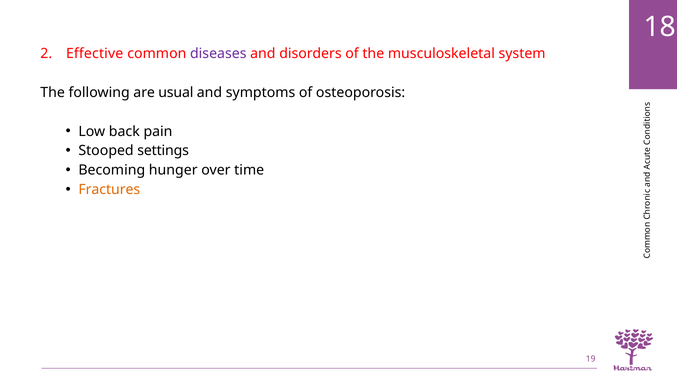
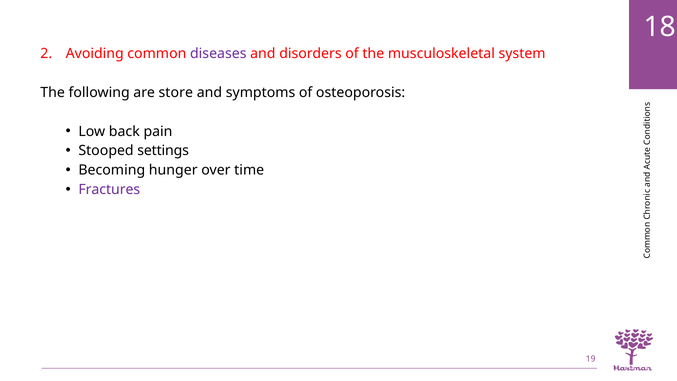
Effective: Effective -> Avoiding
usual: usual -> store
Fractures colour: orange -> purple
